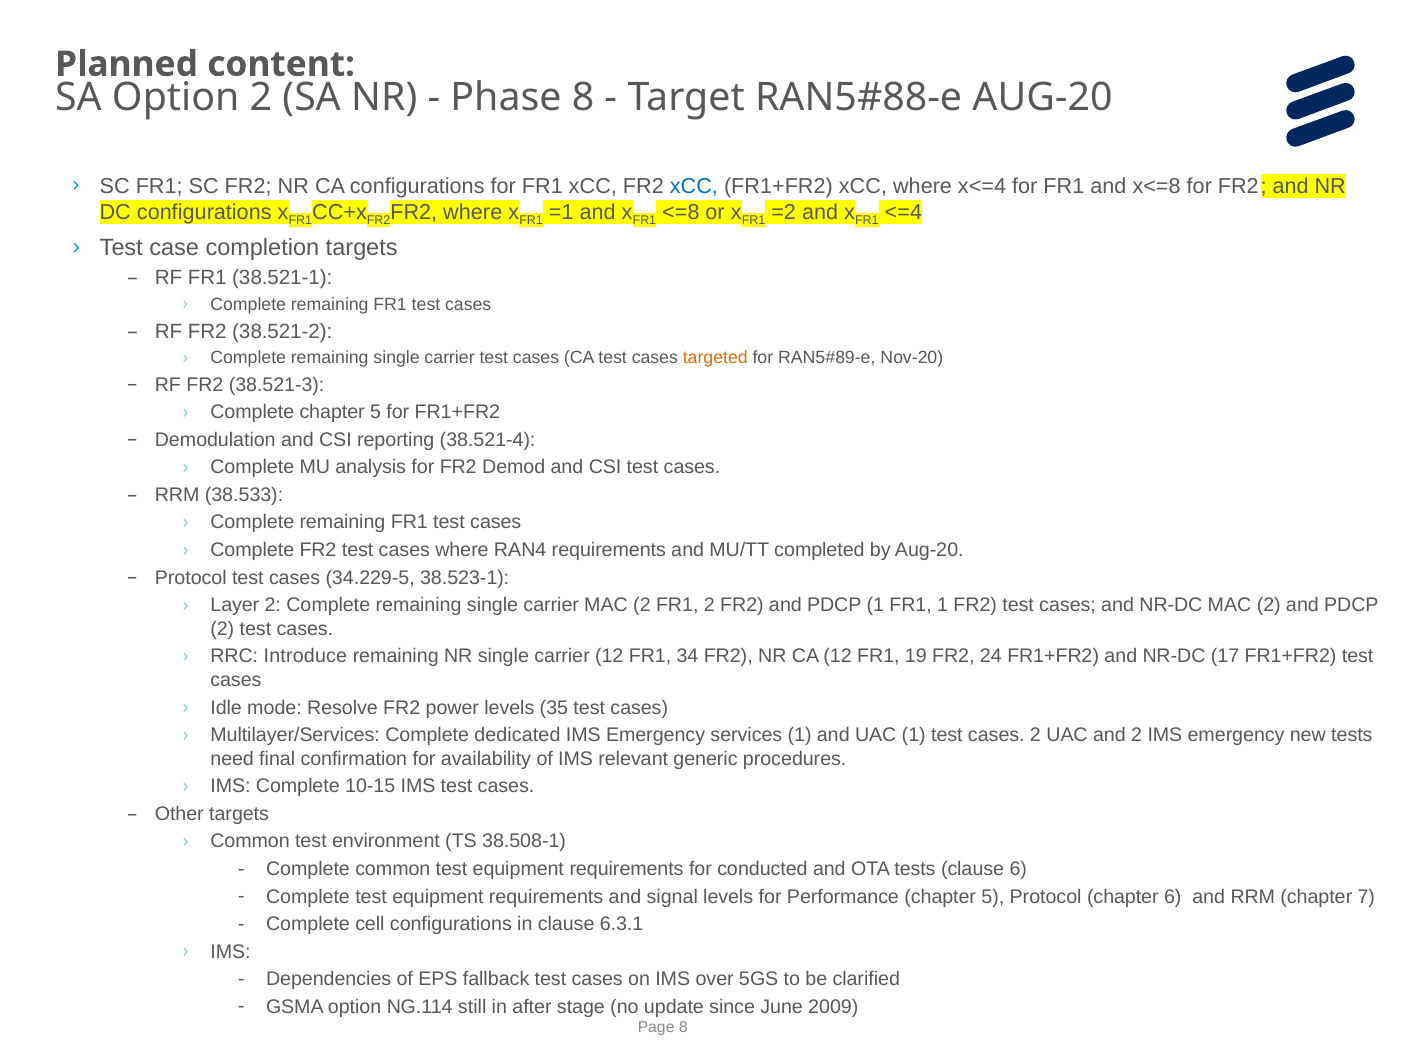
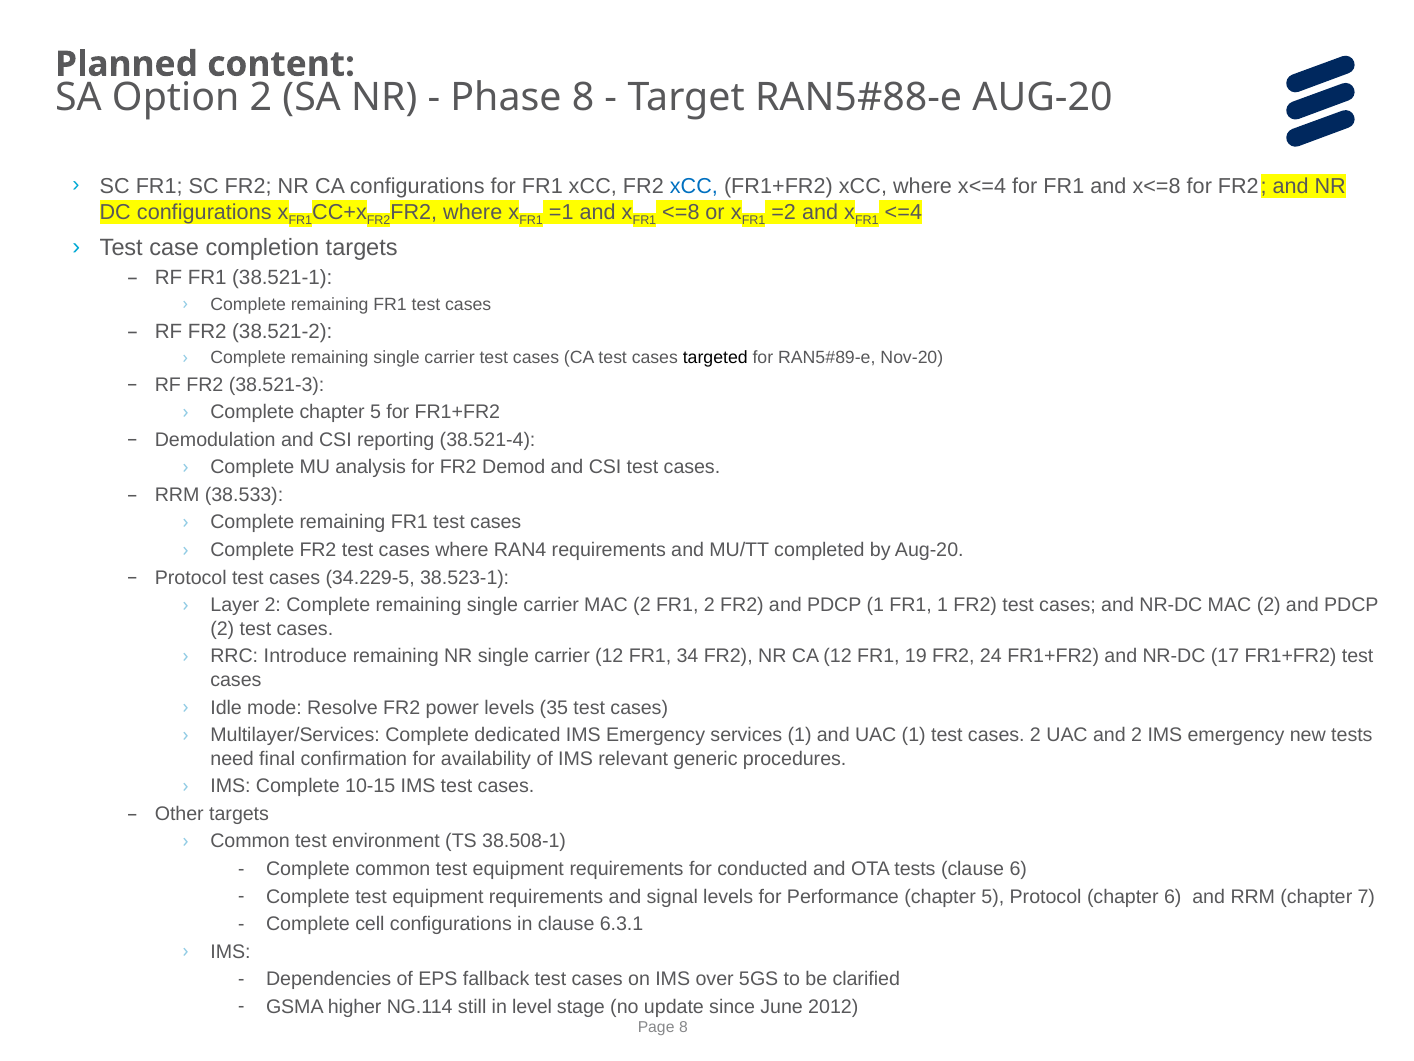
targeted colour: orange -> black
GSMA option: option -> higher
after: after -> level
2009: 2009 -> 2012
